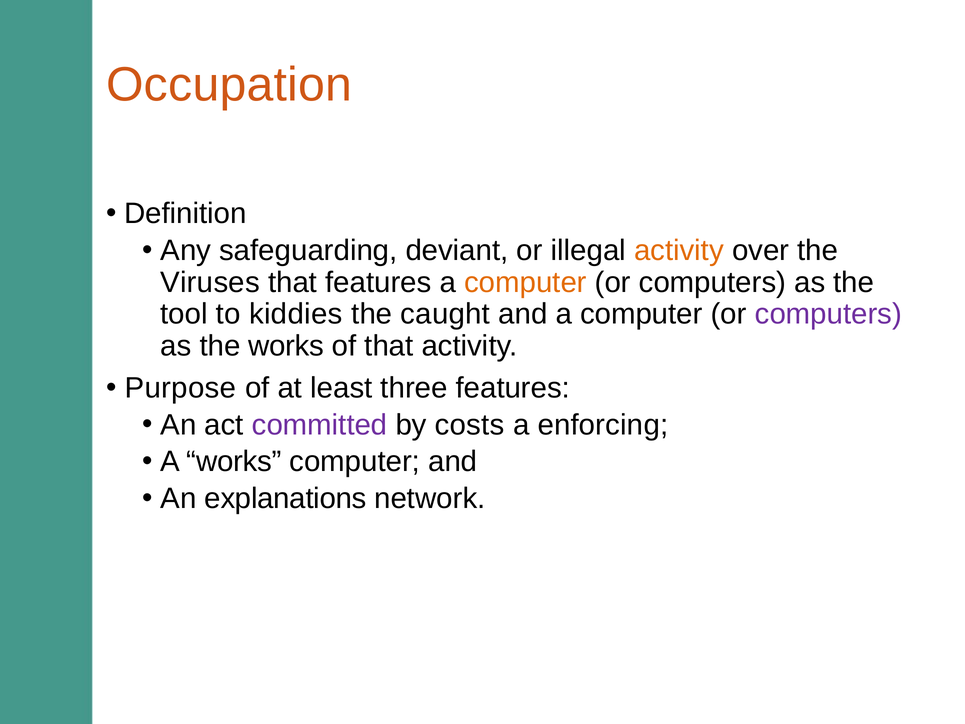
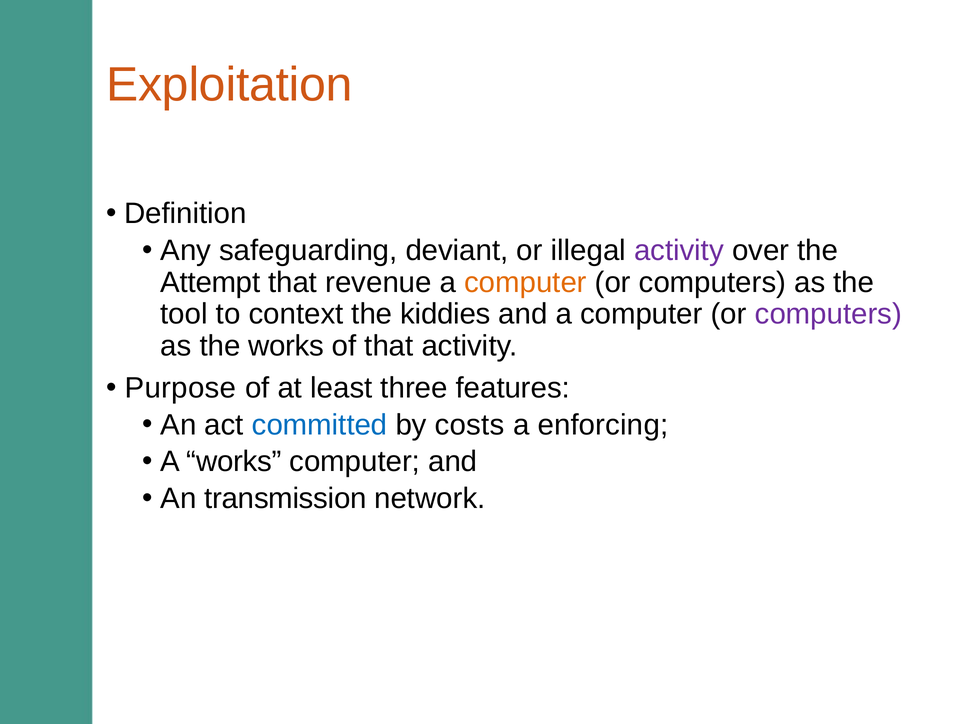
Occupation: Occupation -> Exploitation
activity at (679, 250) colour: orange -> purple
Viruses: Viruses -> Attempt
that features: features -> revenue
kiddies: kiddies -> context
caught: caught -> kiddies
committed colour: purple -> blue
explanations: explanations -> transmission
